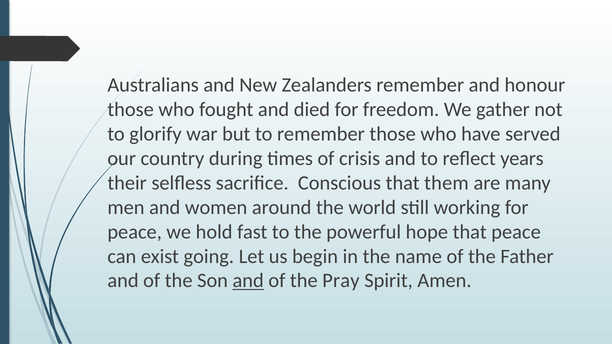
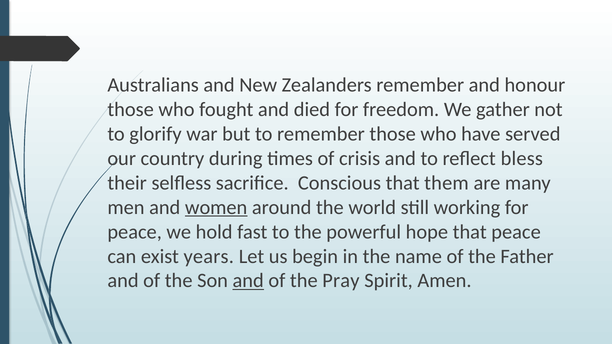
years: years -> bless
women underline: none -> present
going: going -> years
